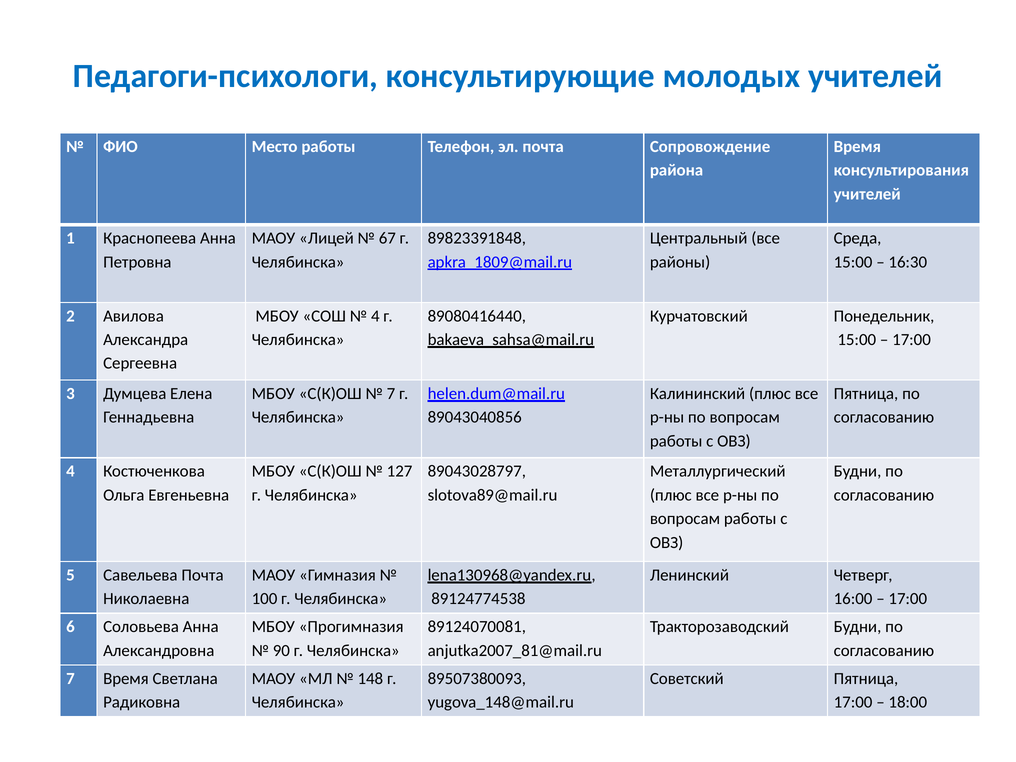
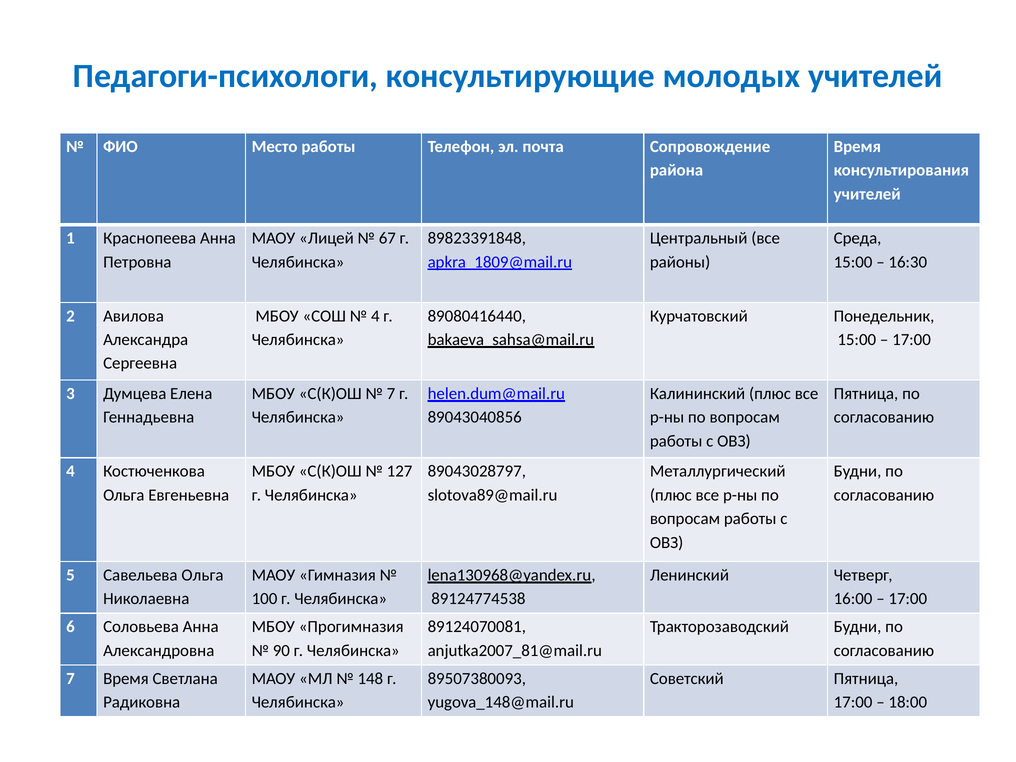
Савельева Почта: Почта -> Ольга
